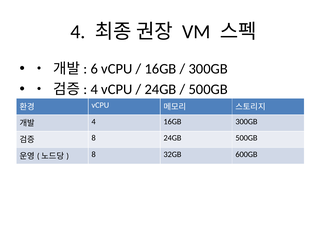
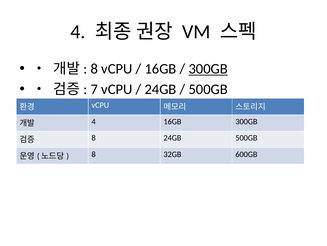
6 at (94, 69): 6 -> 8
300GB at (208, 69) underline: none -> present
4 at (94, 89): 4 -> 7
